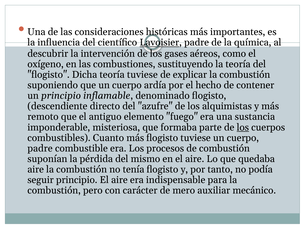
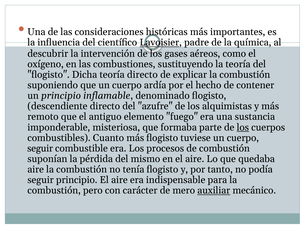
teoría tuviese: tuviese -> directo
padre at (40, 148): padre -> seguir
auxiliar underline: none -> present
